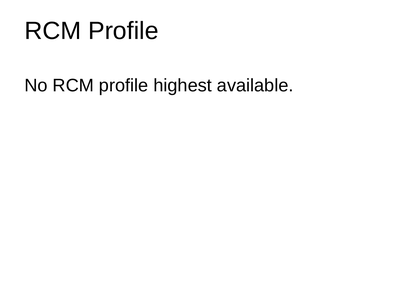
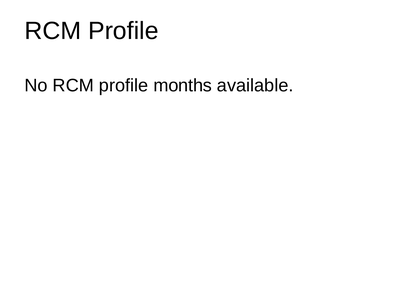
highest: highest -> months
